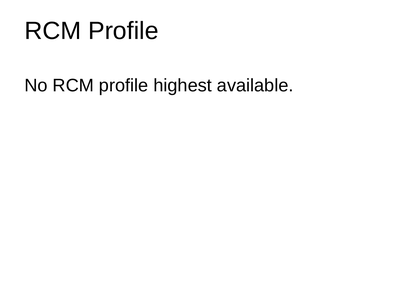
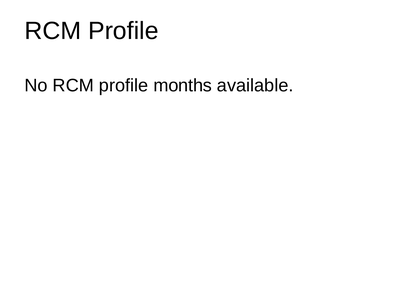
highest: highest -> months
